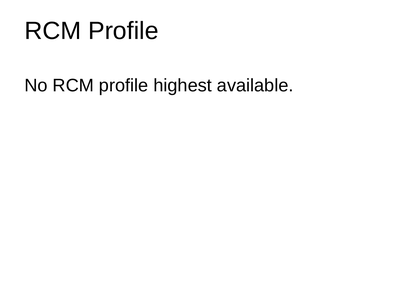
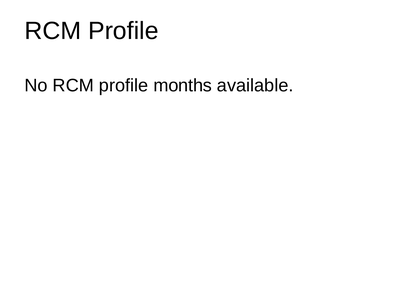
highest: highest -> months
